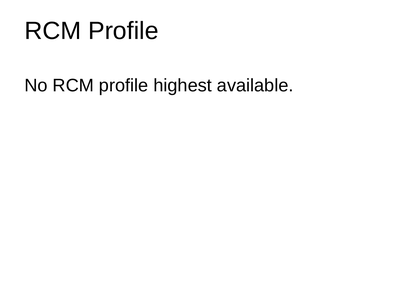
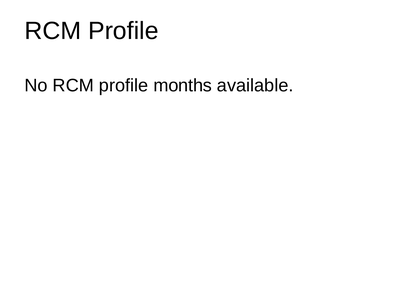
highest: highest -> months
